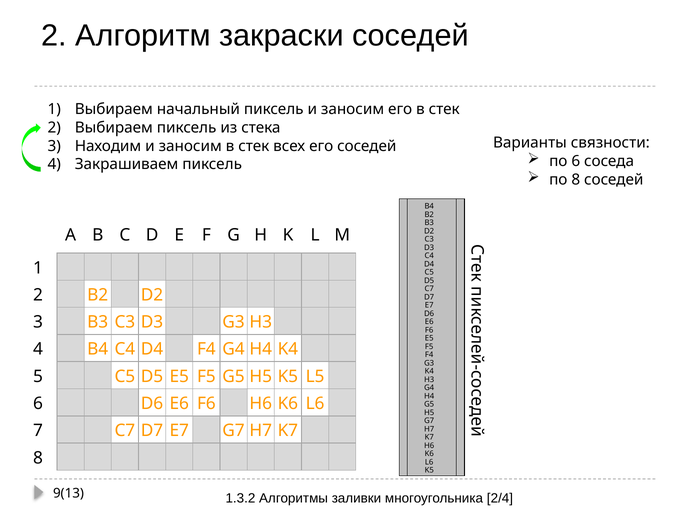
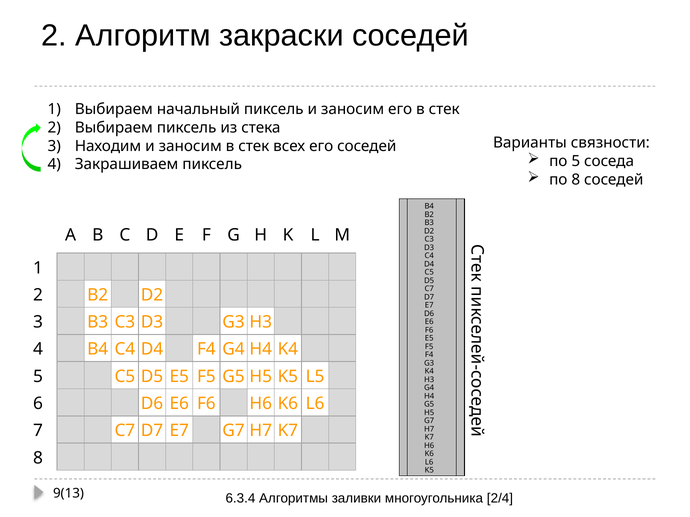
по 6: 6 -> 5
1.3.2: 1.3.2 -> 6.3.4
